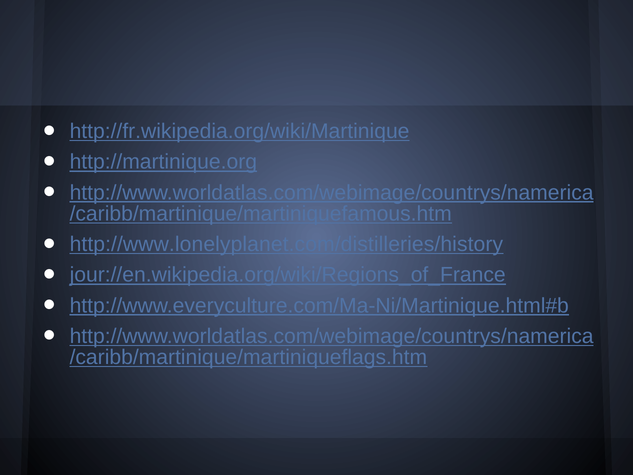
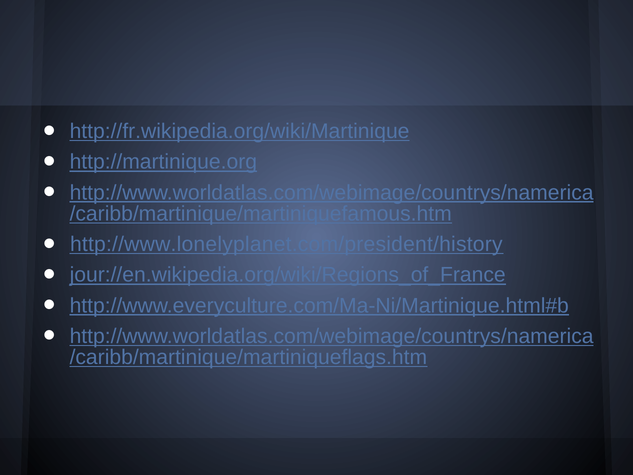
http://www.lonelyplanet.com/distilleries/history: http://www.lonelyplanet.com/distilleries/history -> http://www.lonelyplanet.com/president/history
